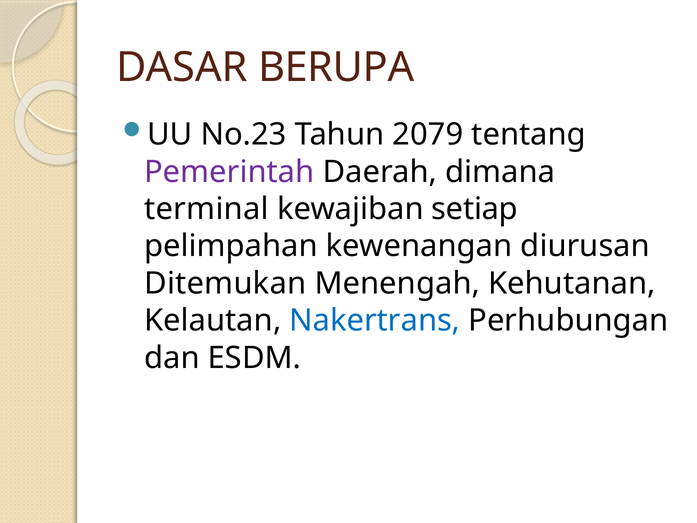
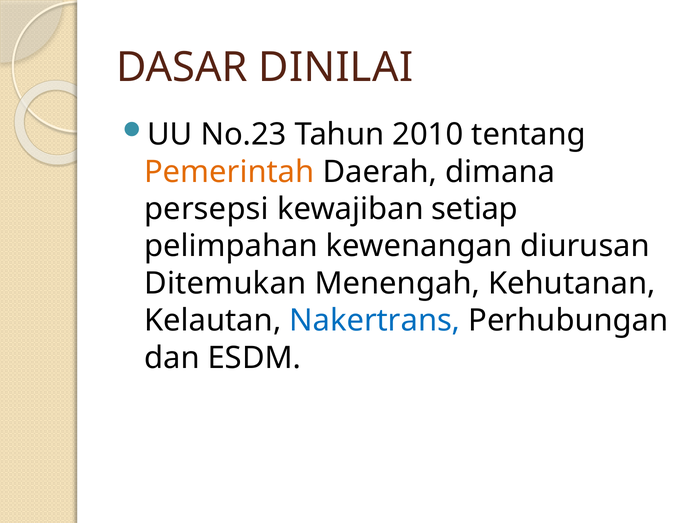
BERUPA: BERUPA -> DINILAI
2079: 2079 -> 2010
Pemerintah colour: purple -> orange
terminal: terminal -> persepsi
